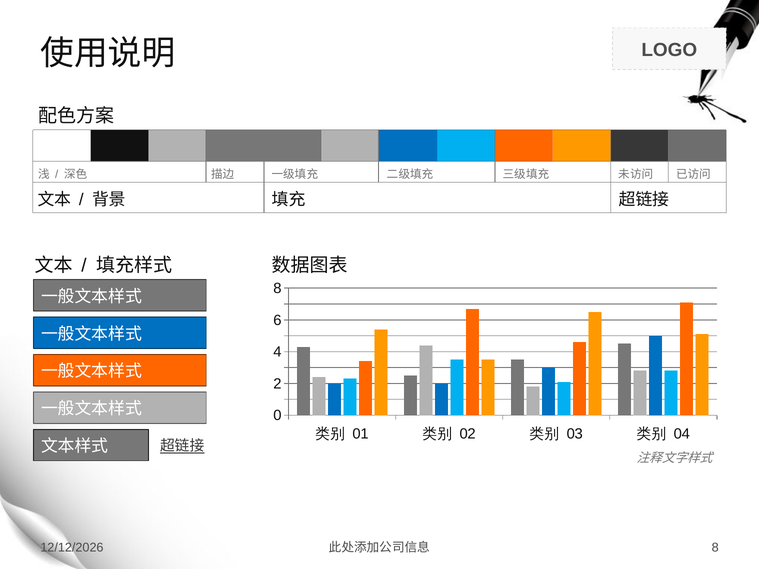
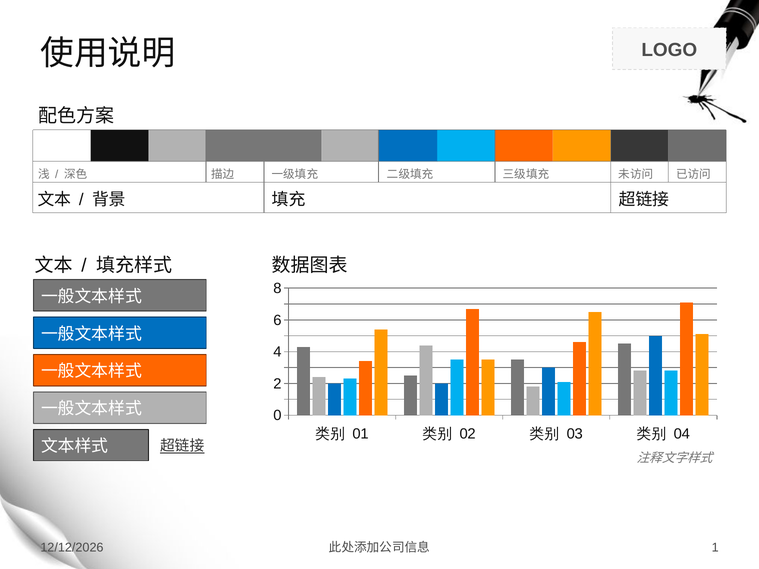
8 at (715, 548): 8 -> 1
